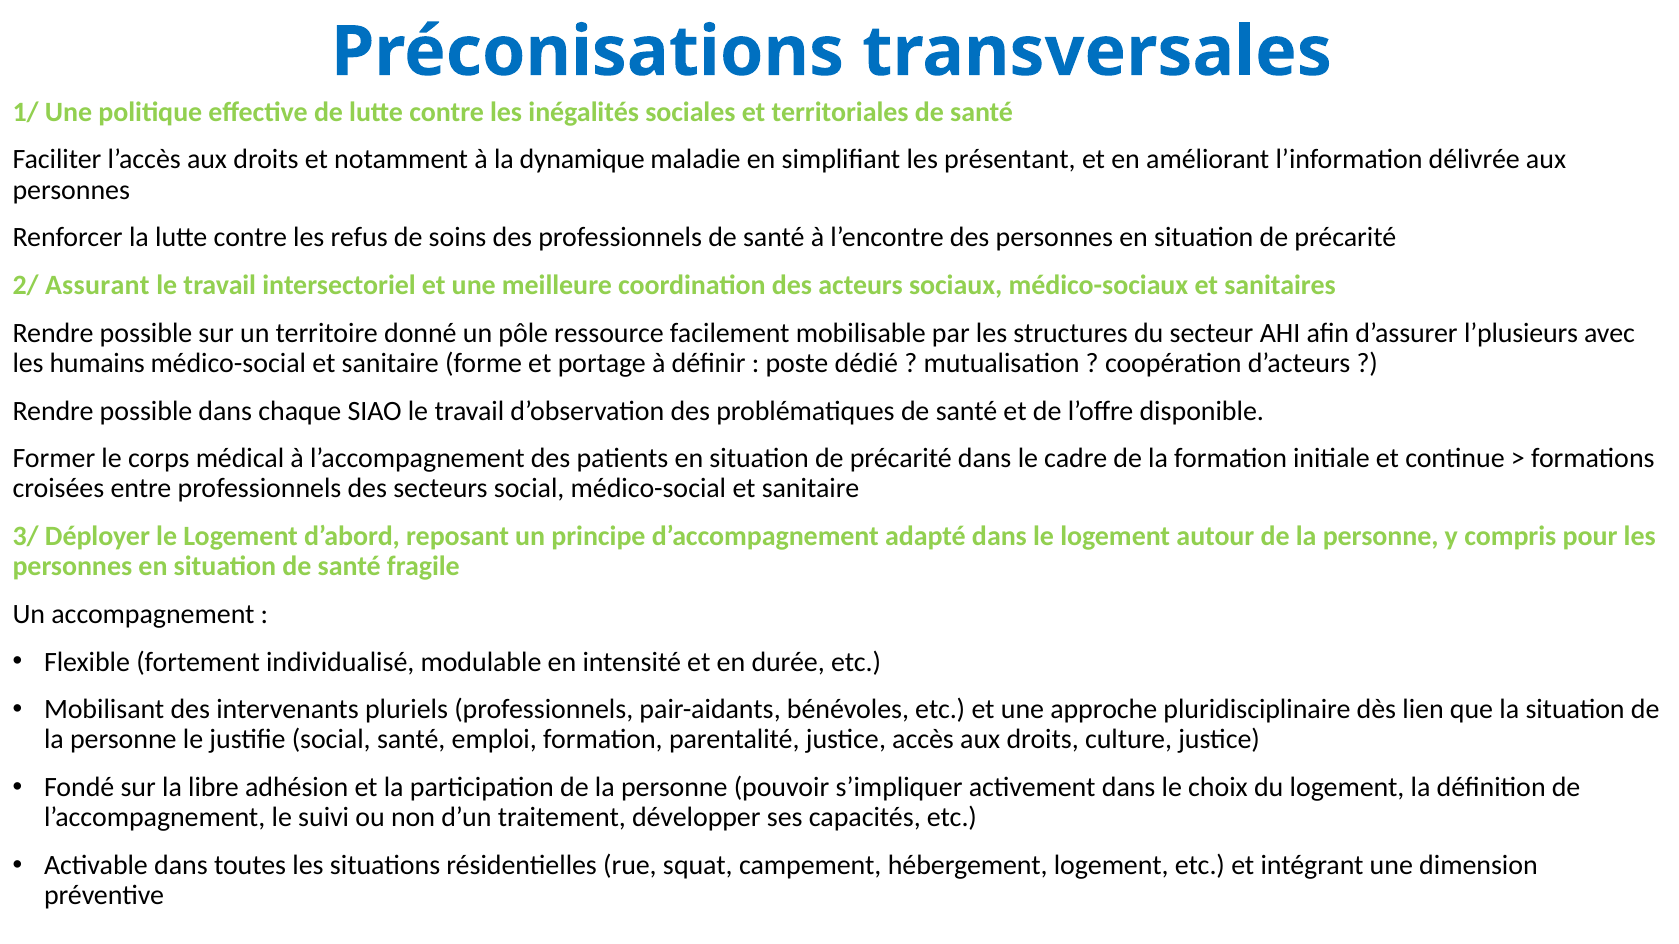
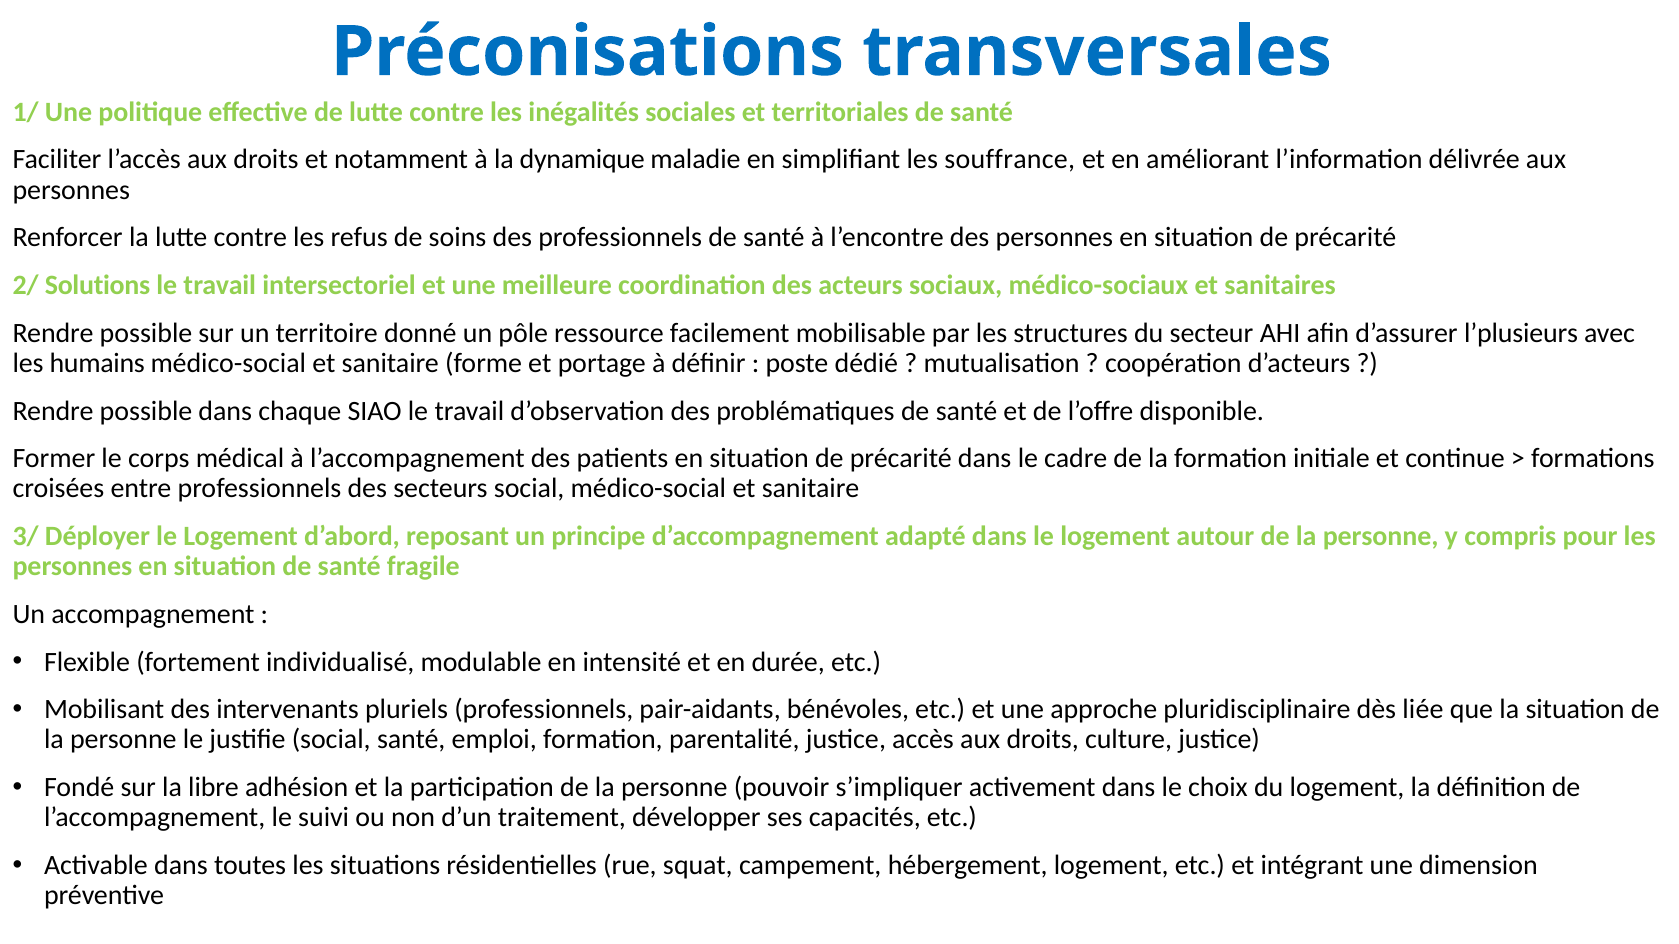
présentant: présentant -> souffrance
Assurant: Assurant -> Solutions
lien: lien -> liée
